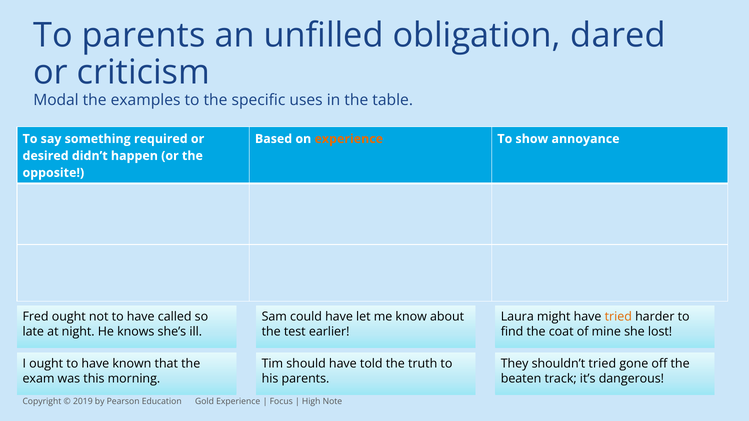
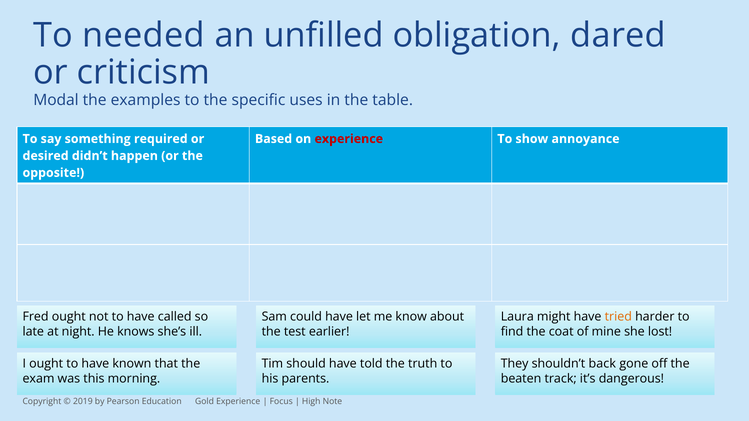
To parents: parents -> needed
experience at (349, 139) colour: orange -> red
shouldn’t tried: tried -> back
